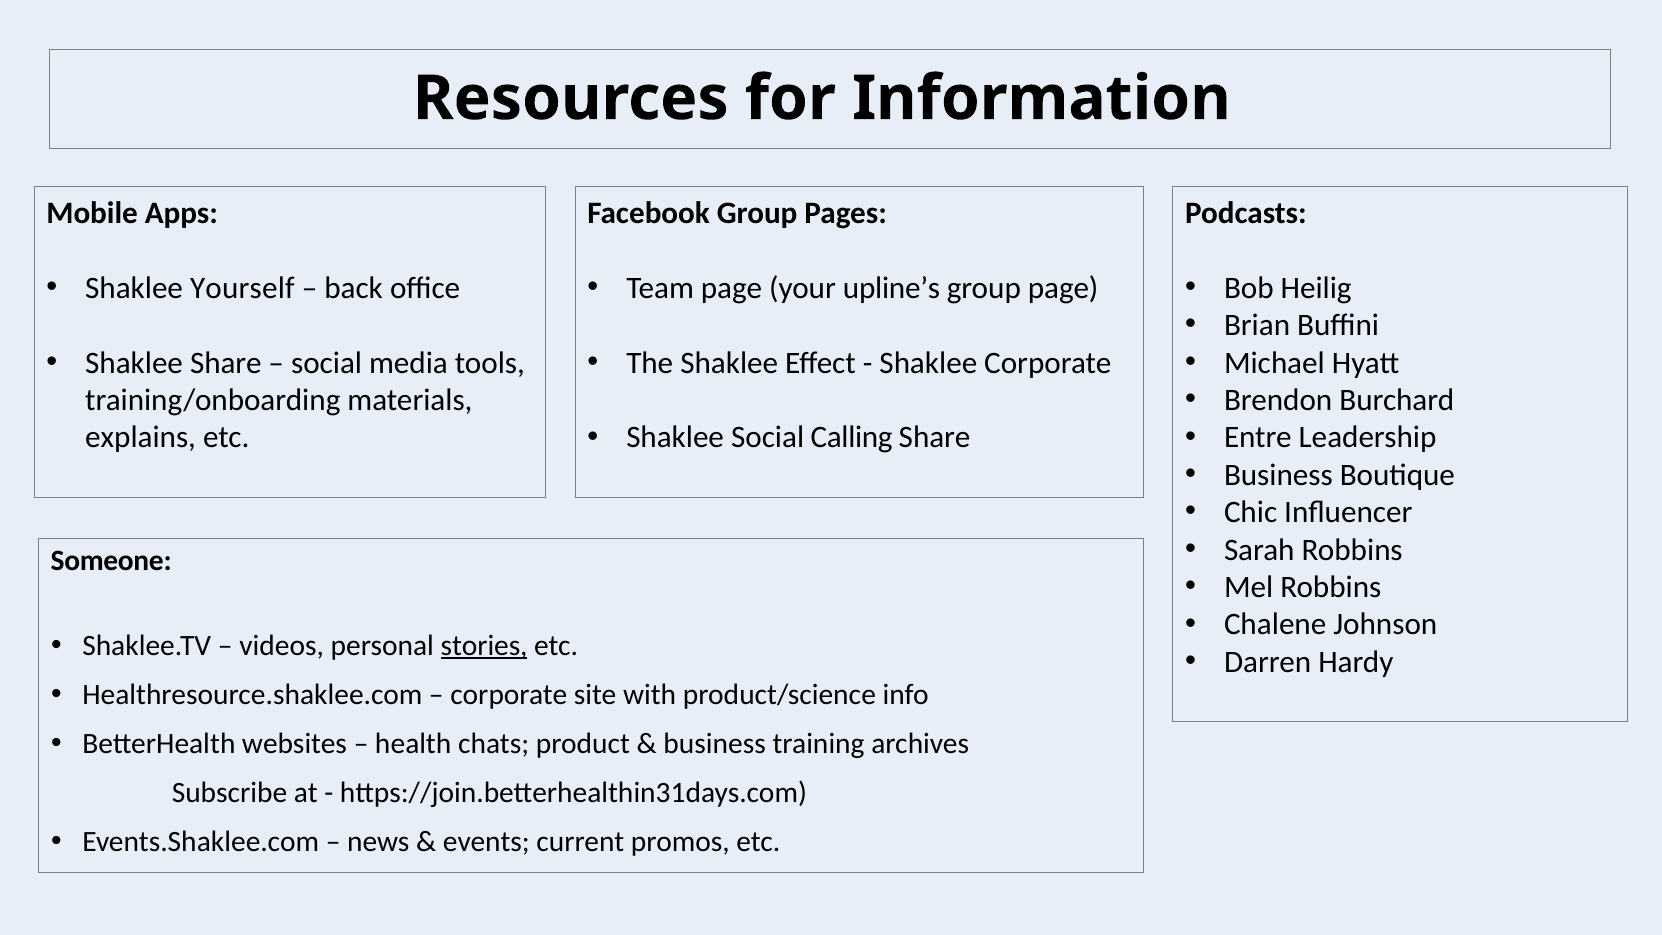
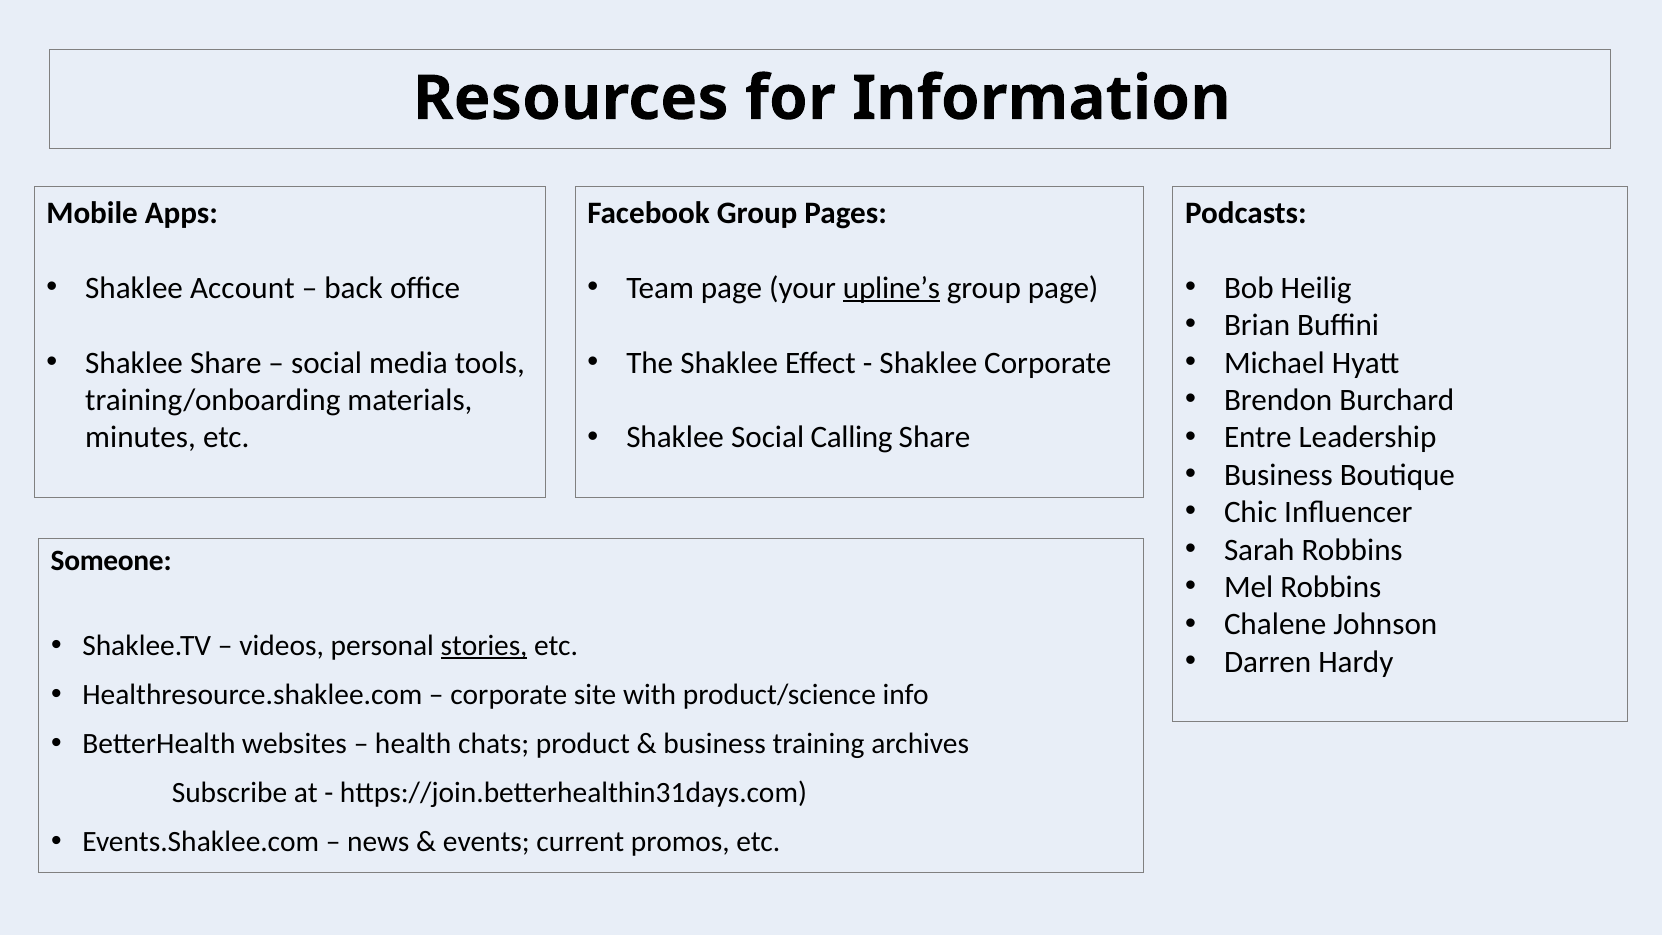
Yourself: Yourself -> Account
upline’s underline: none -> present
explains: explains -> minutes
